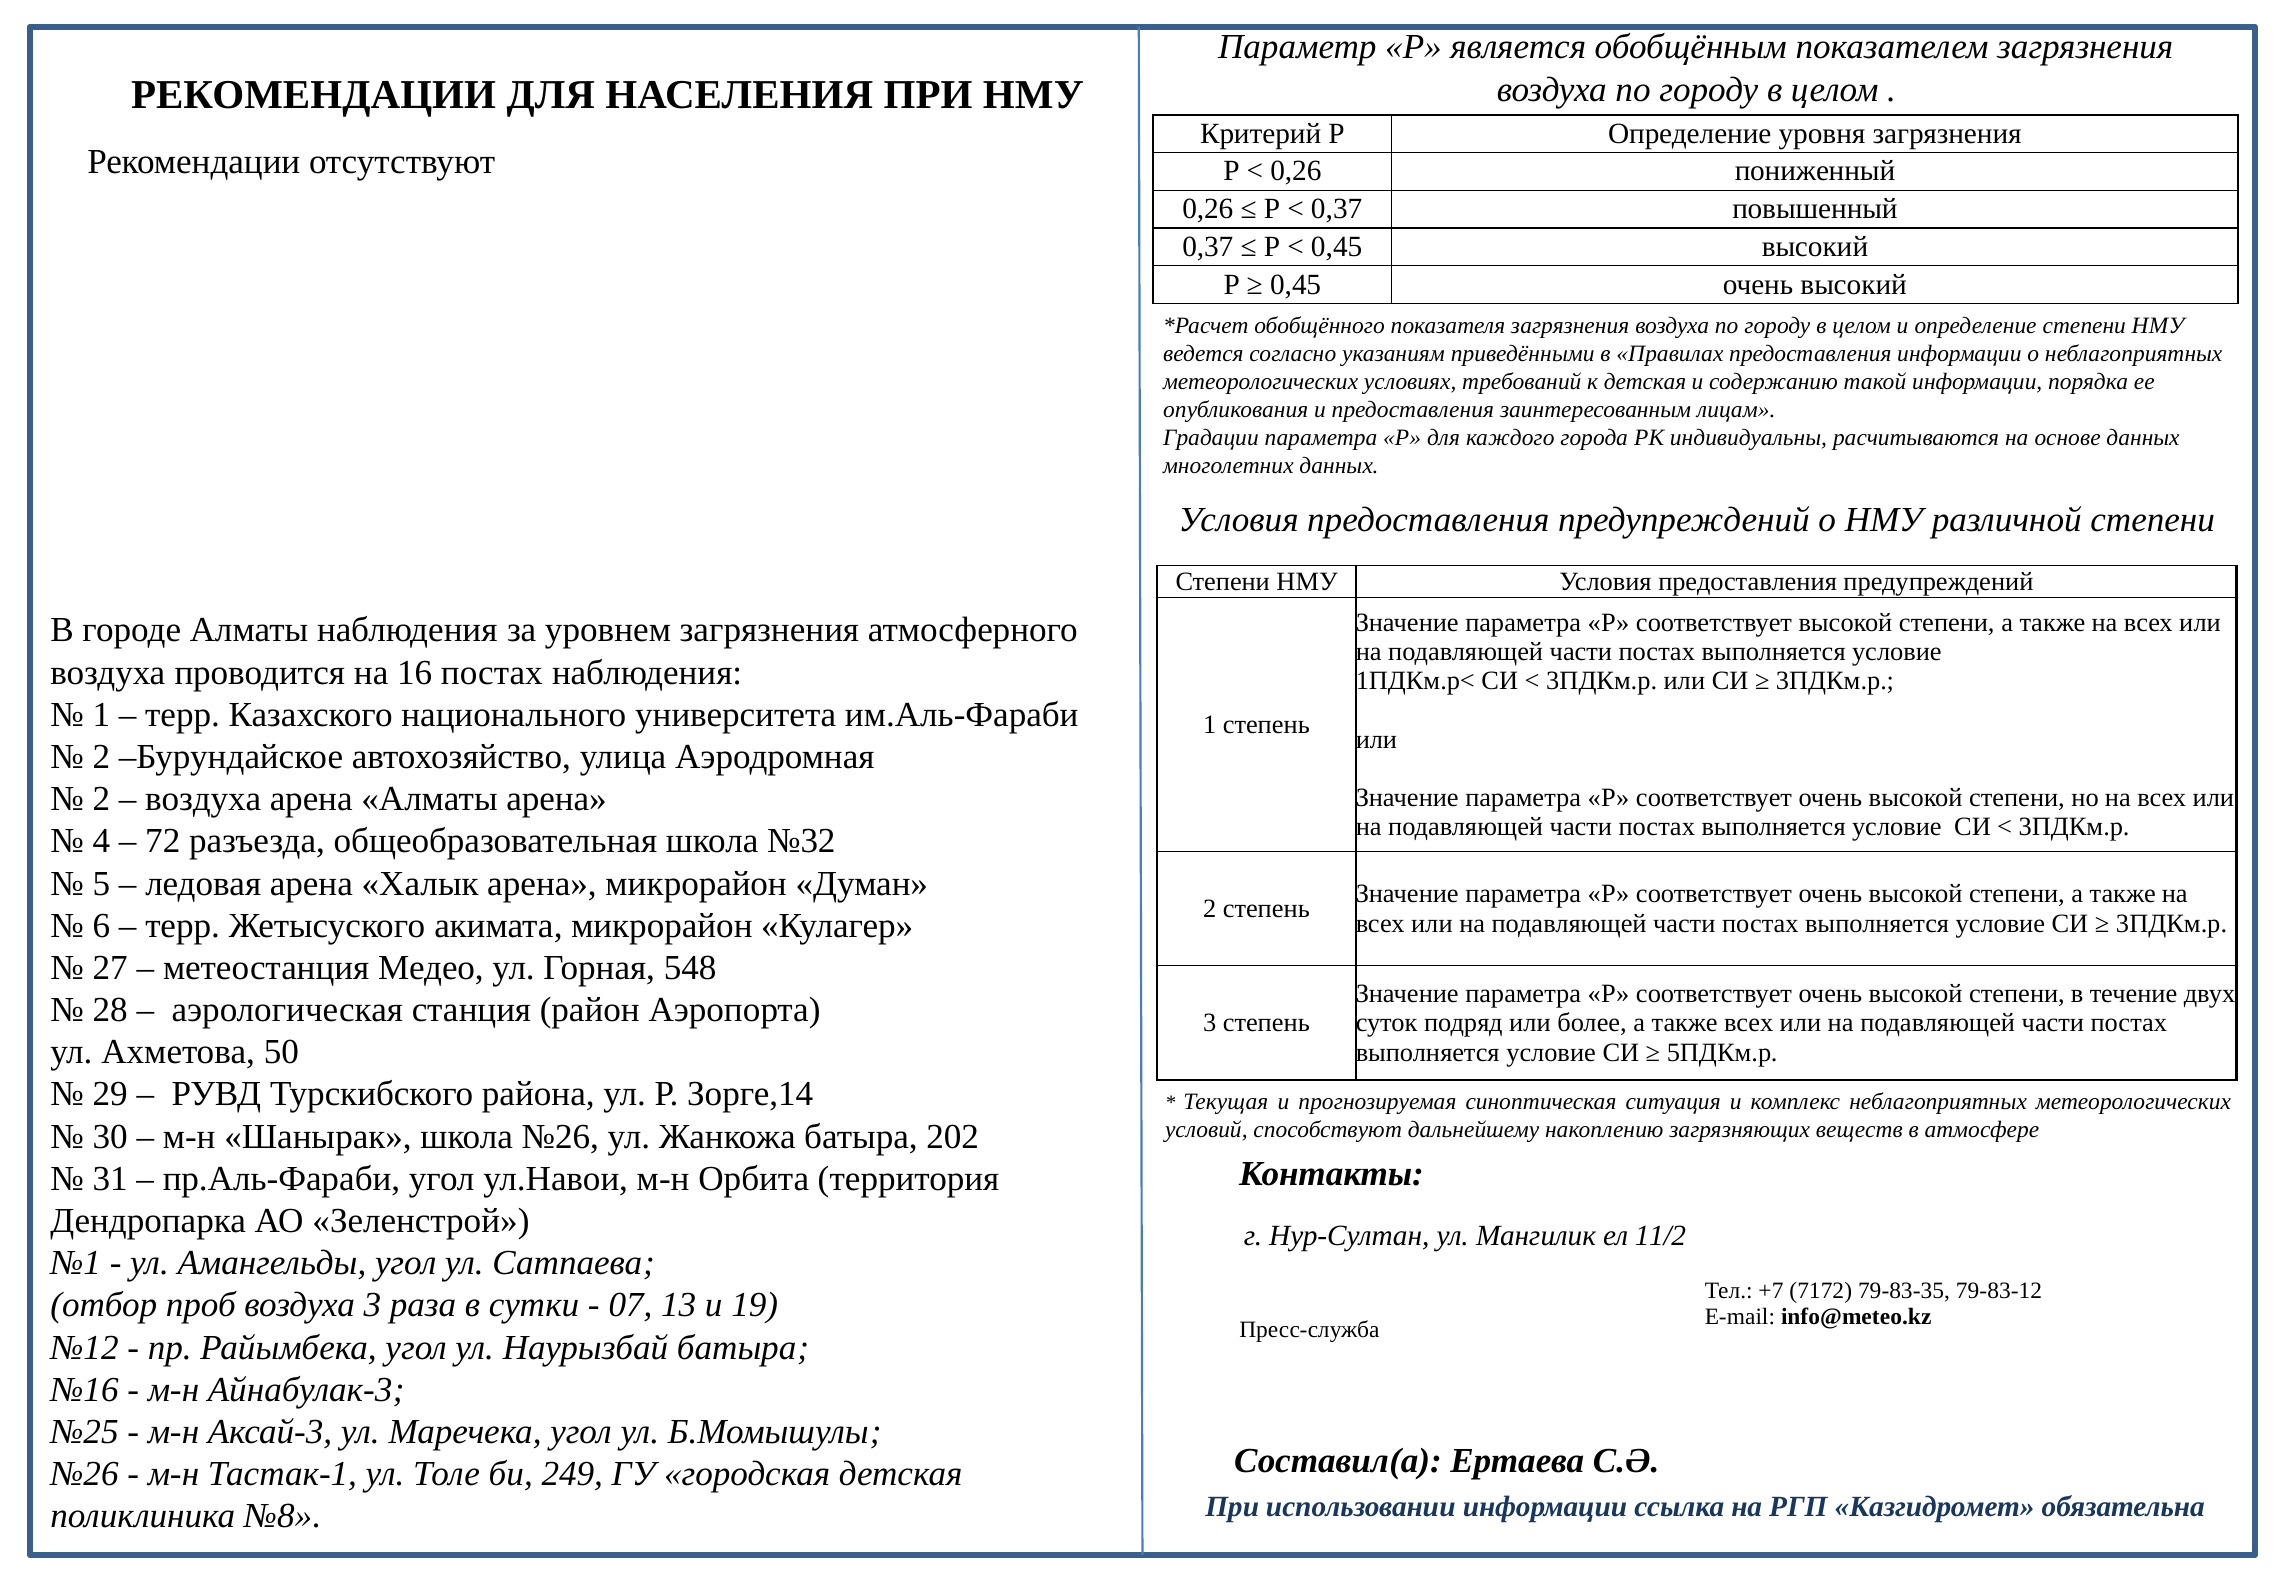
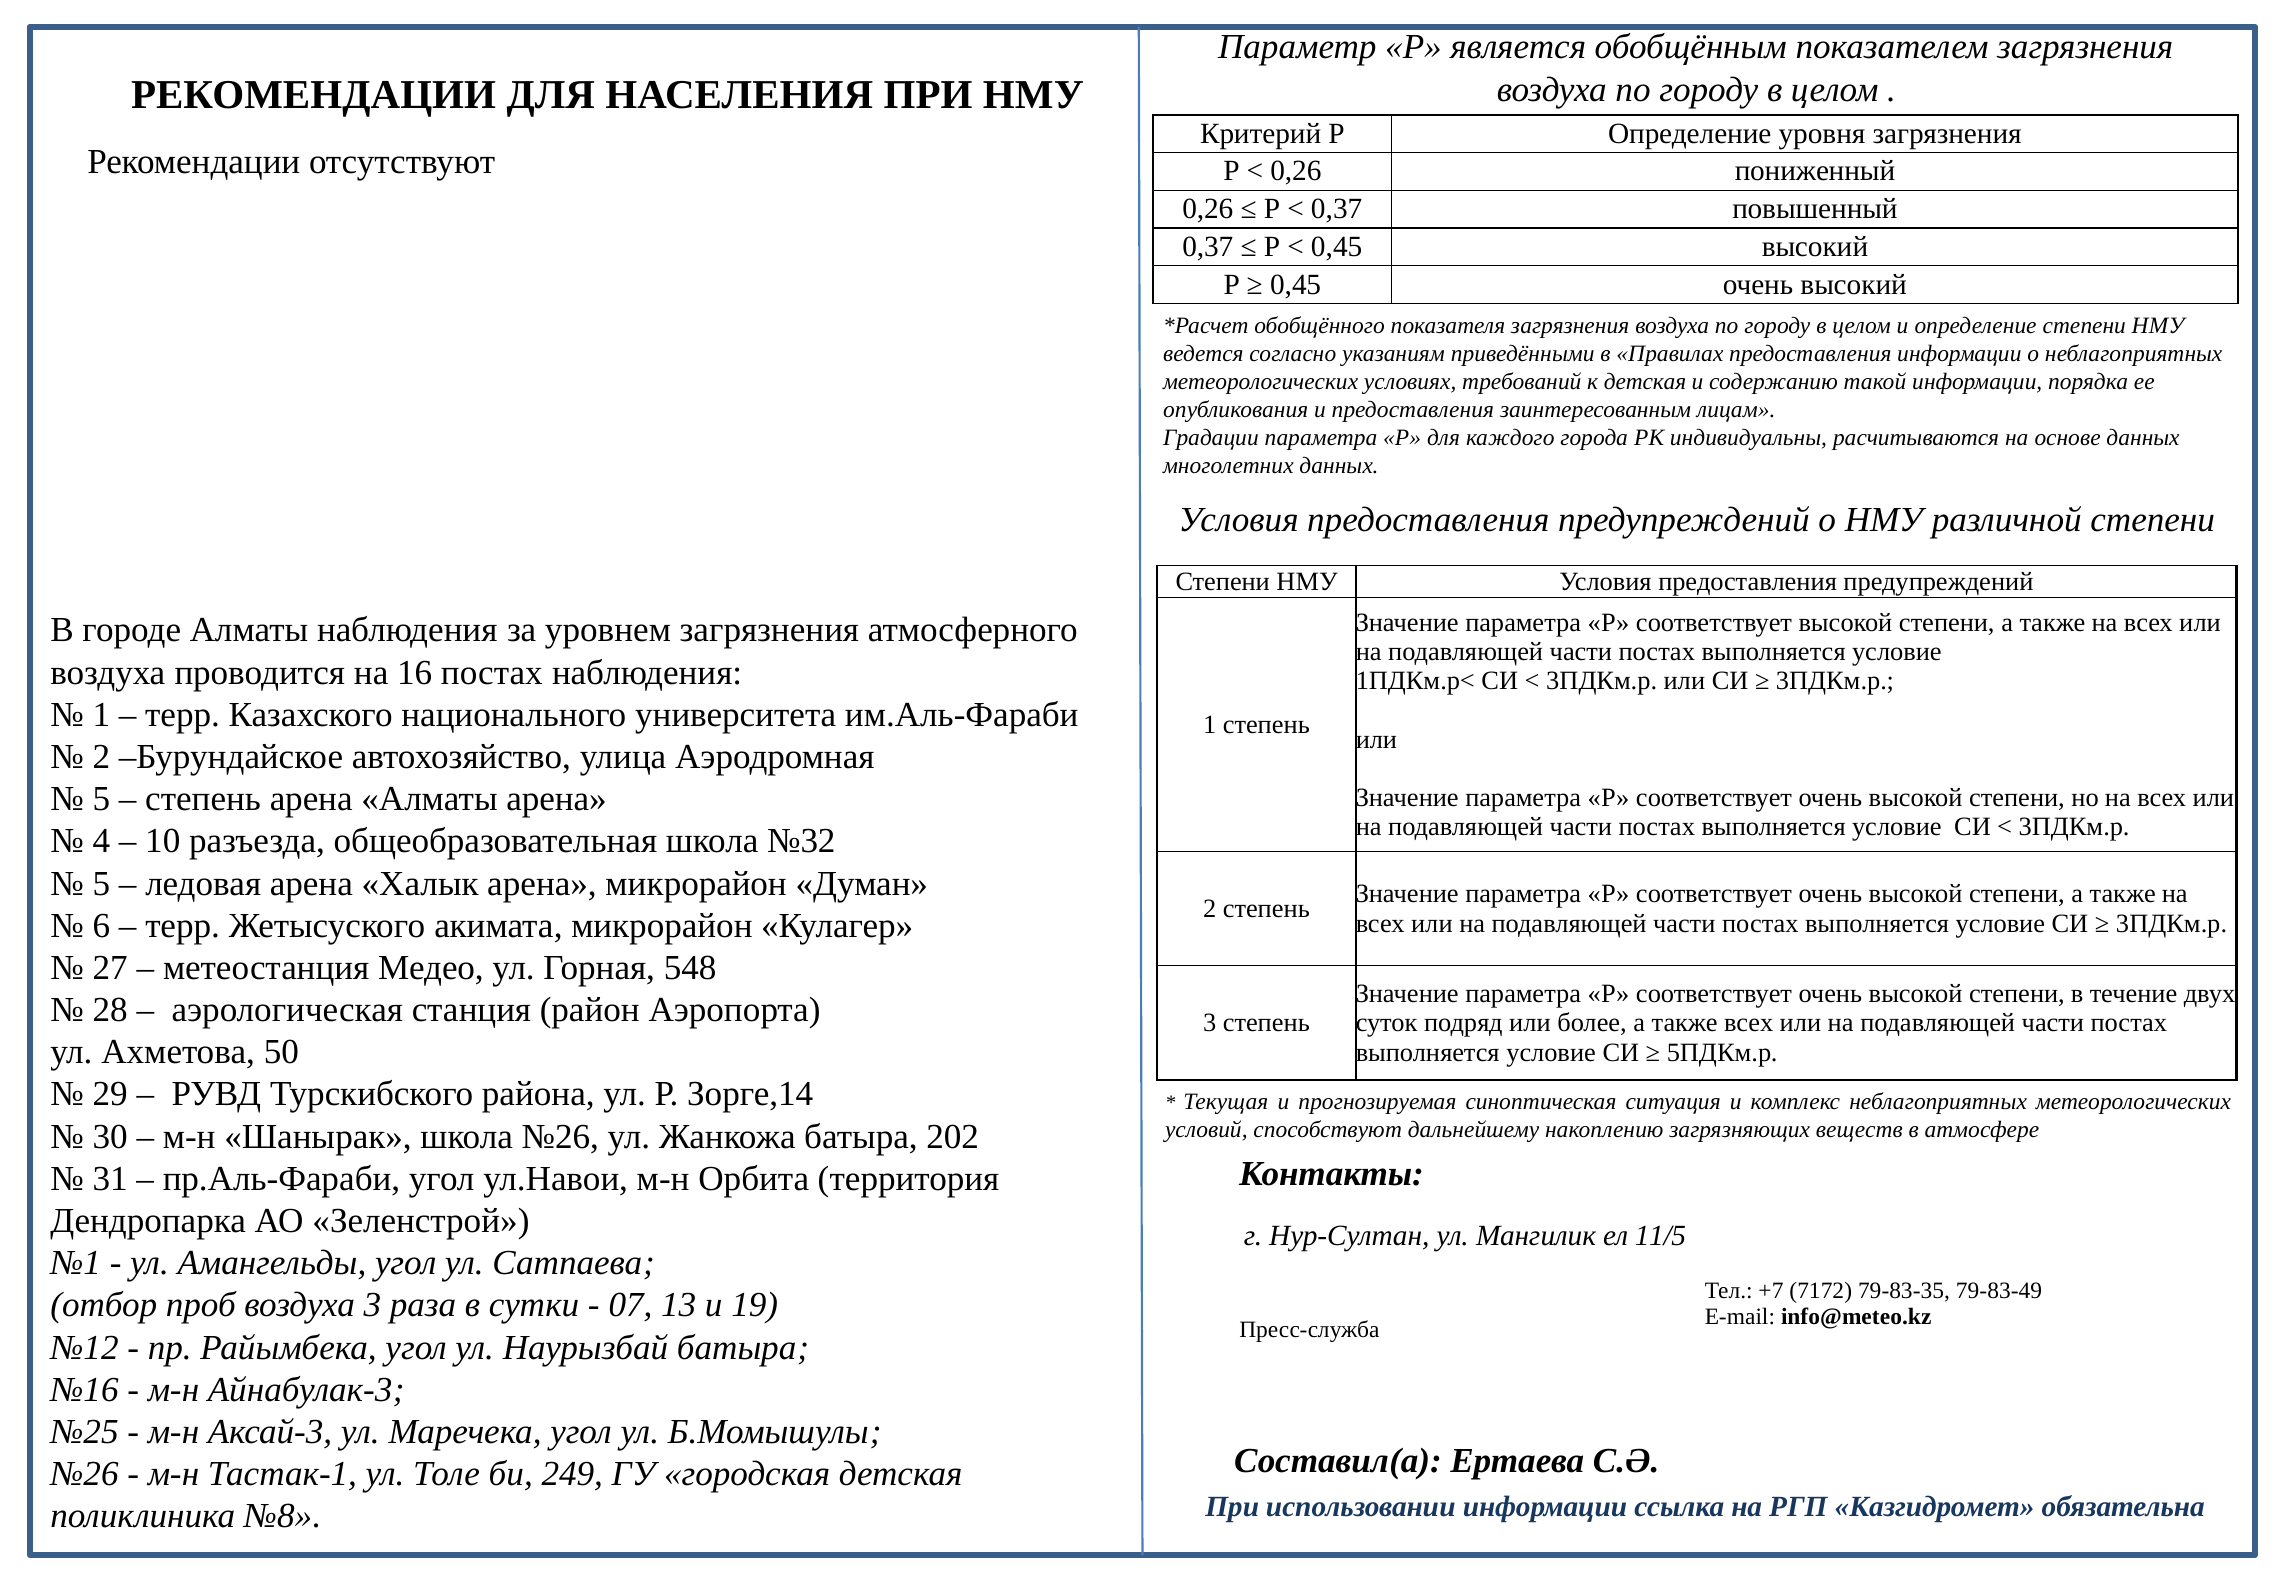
2 at (101, 799): 2 -> 5
воздуха at (203, 799): воздуха -> степень
72: 72 -> 10
11/2: 11/2 -> 11/5
79-83-12: 79-83-12 -> 79-83-49
